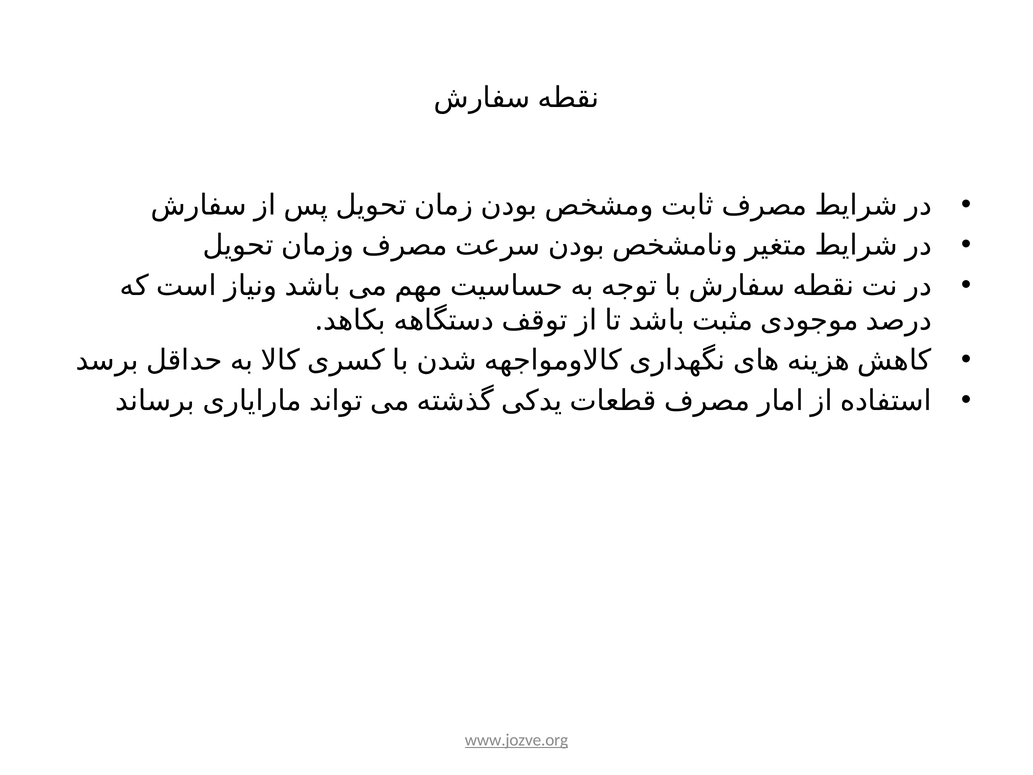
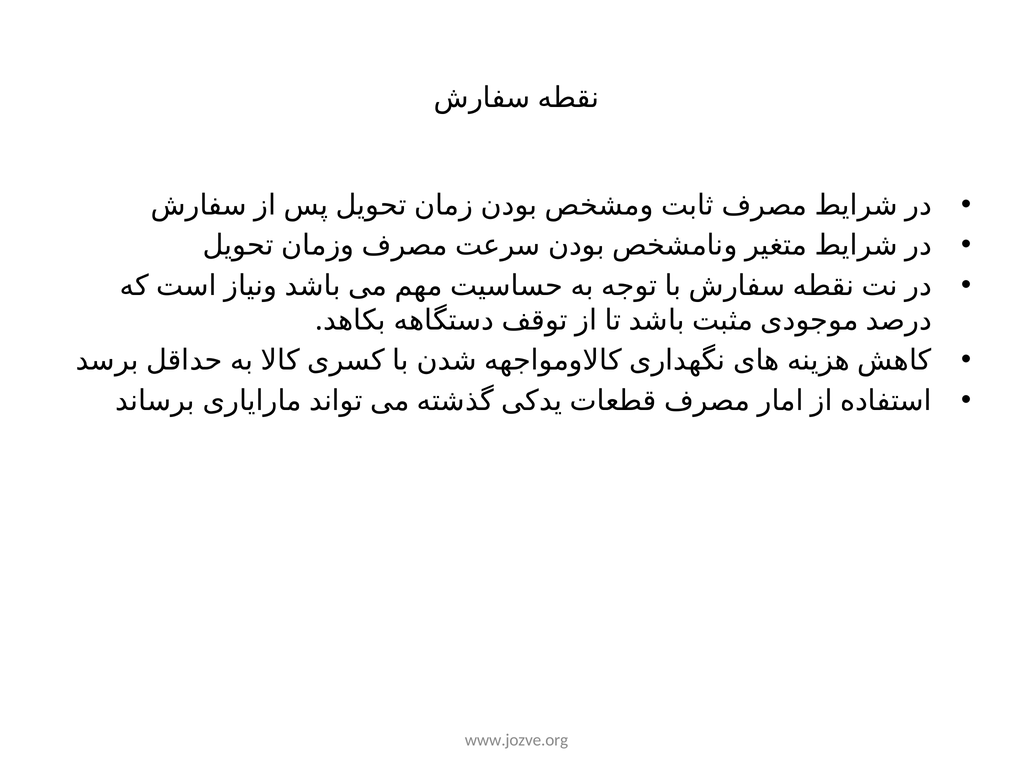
www.jozve.org underline: present -> none
